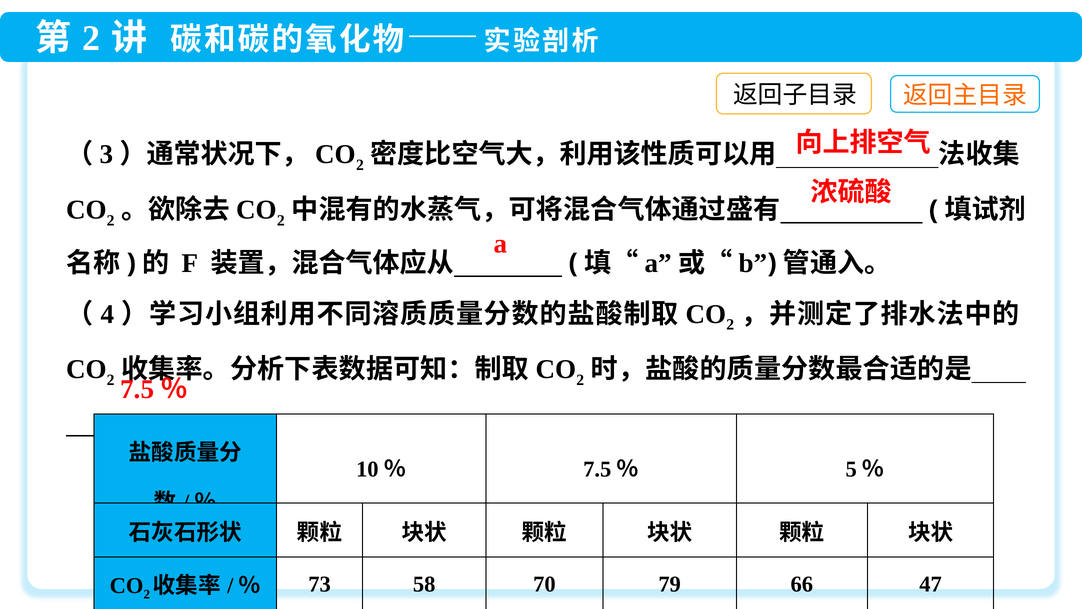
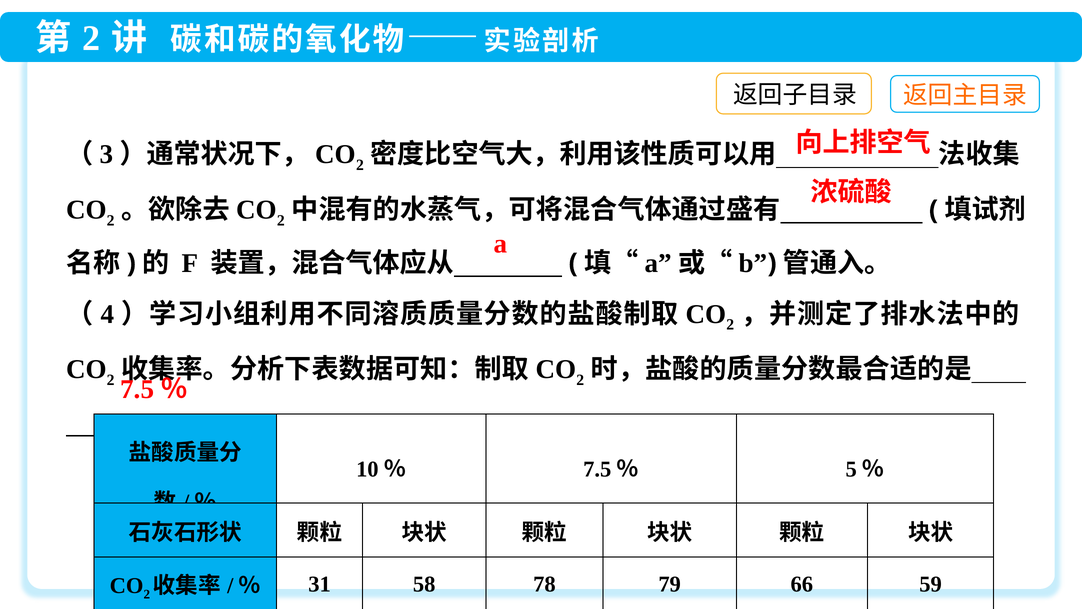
73: 73 -> 31
70: 70 -> 78
47: 47 -> 59
